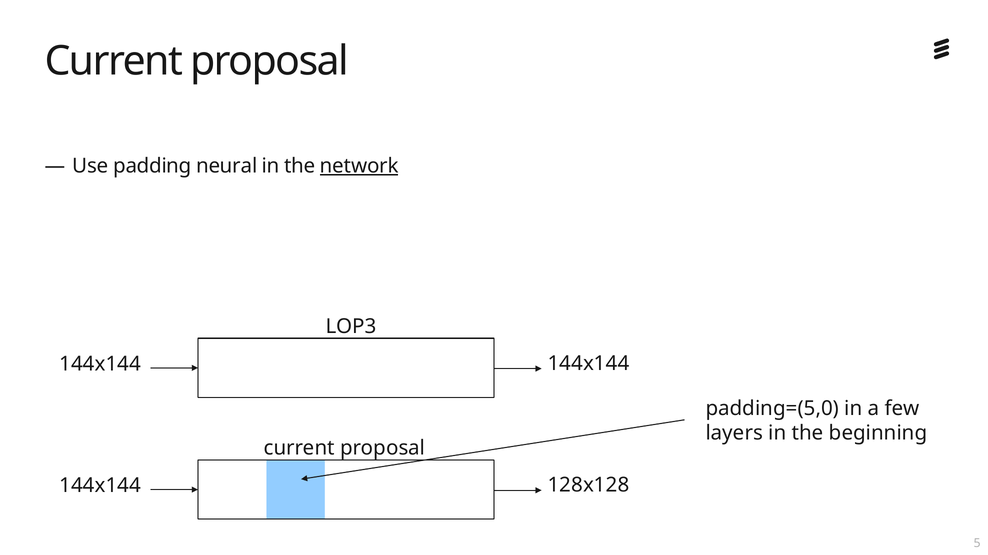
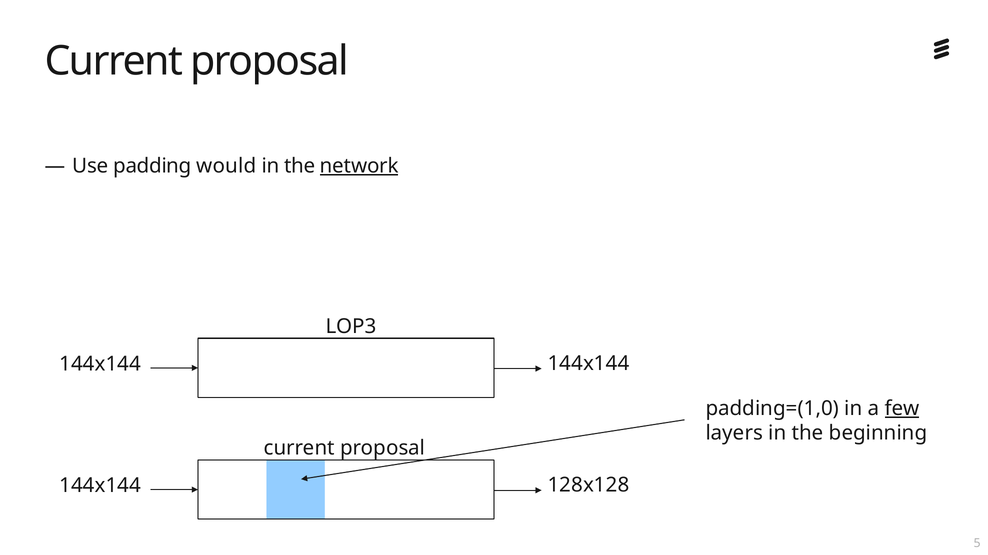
neural: neural -> would
padding=(5,0: padding=(5,0 -> padding=(1,0
few underline: none -> present
